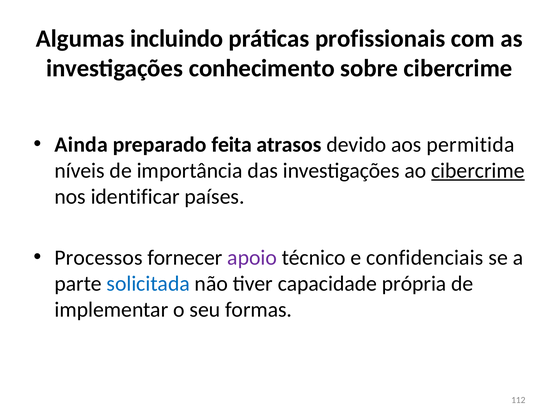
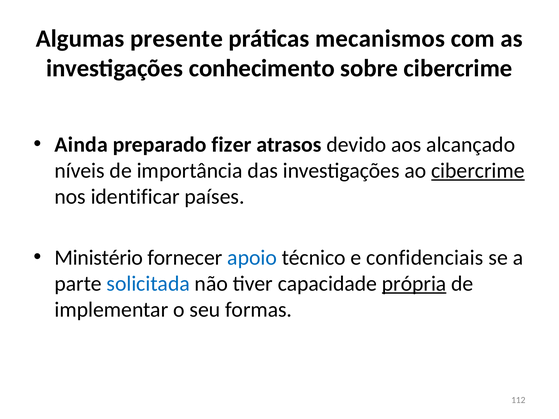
incluindo: incluindo -> presente
profissionais: profissionais -> mecanismos
feita: feita -> fizer
permitida: permitida -> alcançado
Processos: Processos -> Ministério
apoio colour: purple -> blue
própria underline: none -> present
